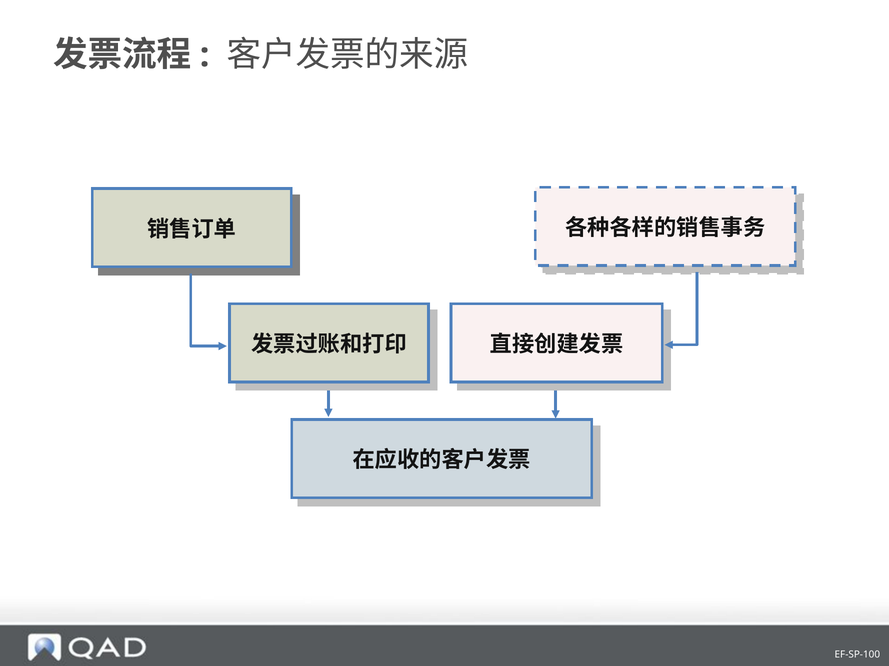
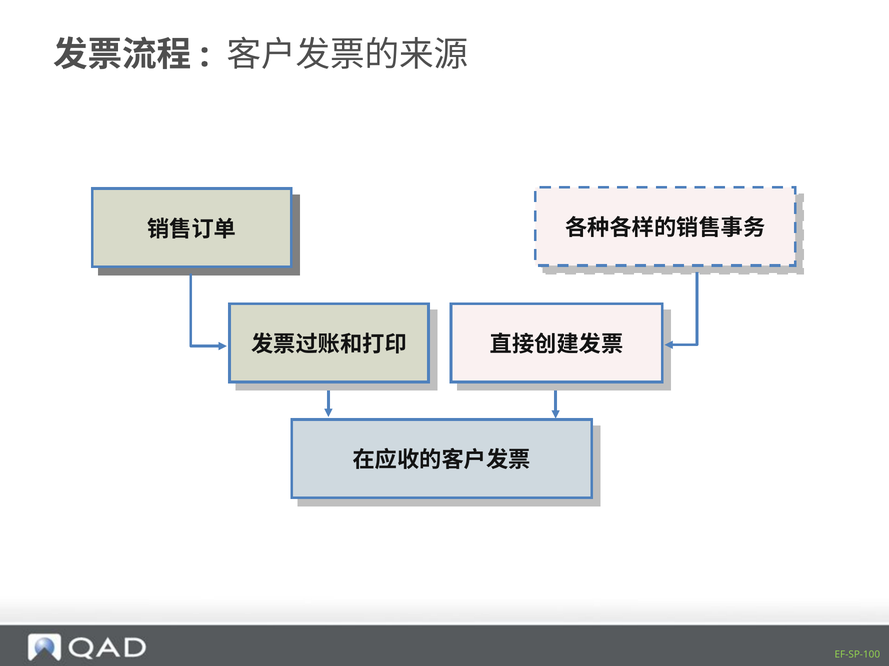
EF-SP-100 colour: white -> light green
